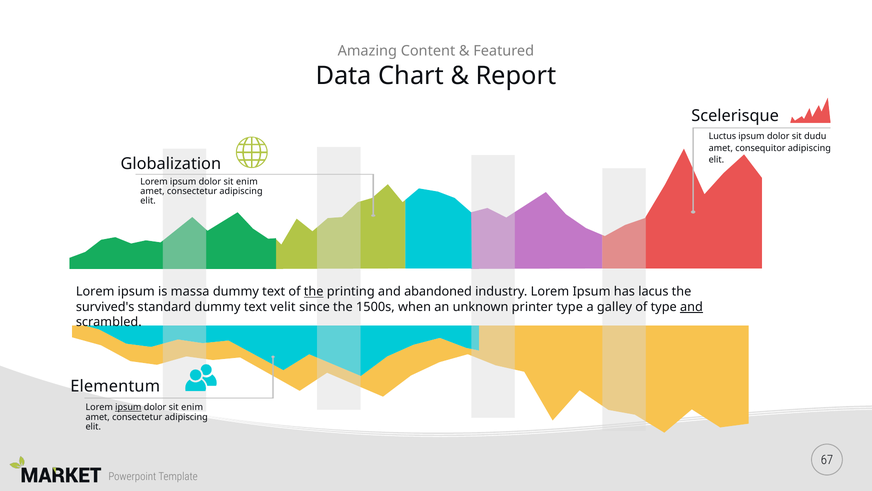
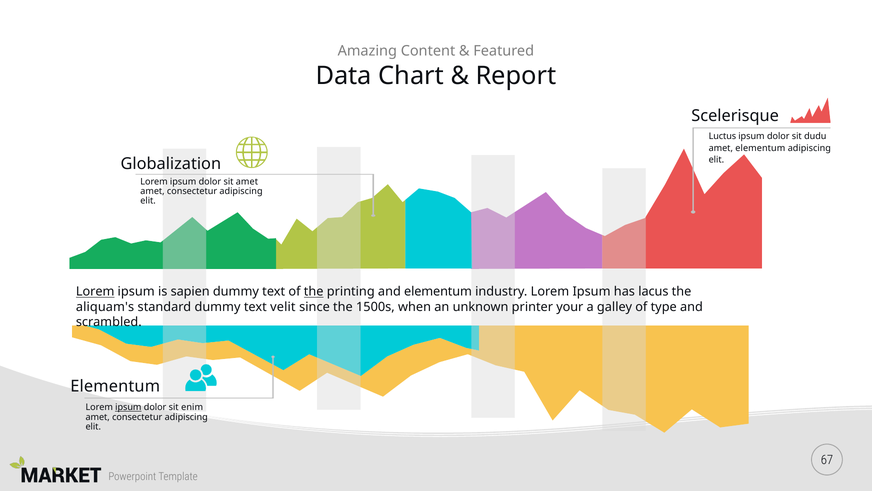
amet consequitor: consequitor -> elementum
enim at (247, 181): enim -> amet
Lorem at (95, 291) underline: none -> present
massa: massa -> sapien
and abandoned: abandoned -> elementum
survived's: survived's -> aliquam's
printer type: type -> your
and at (691, 307) underline: present -> none
